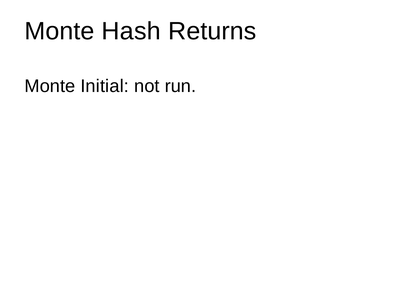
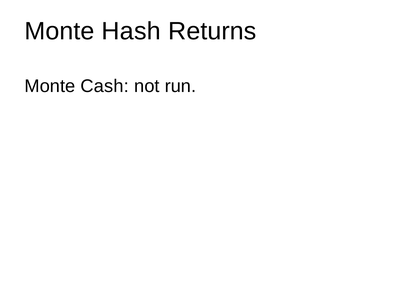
Initial: Initial -> Cash
